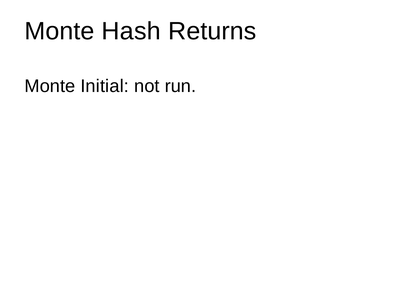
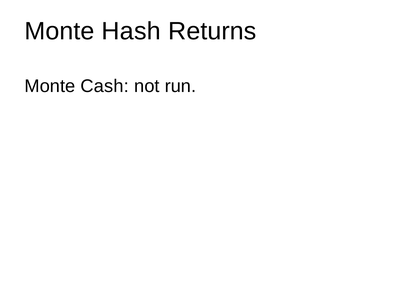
Initial: Initial -> Cash
